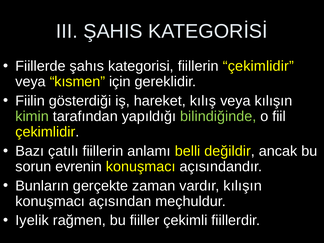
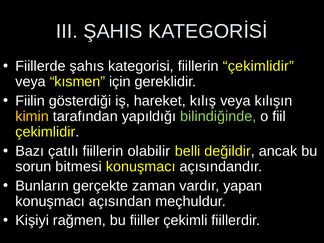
kimin colour: light green -> yellow
anlamı: anlamı -> olabilir
evrenin: evrenin -> bitmesi
vardır kılışın: kılışın -> yapan
Iyelik: Iyelik -> Kişiyi
